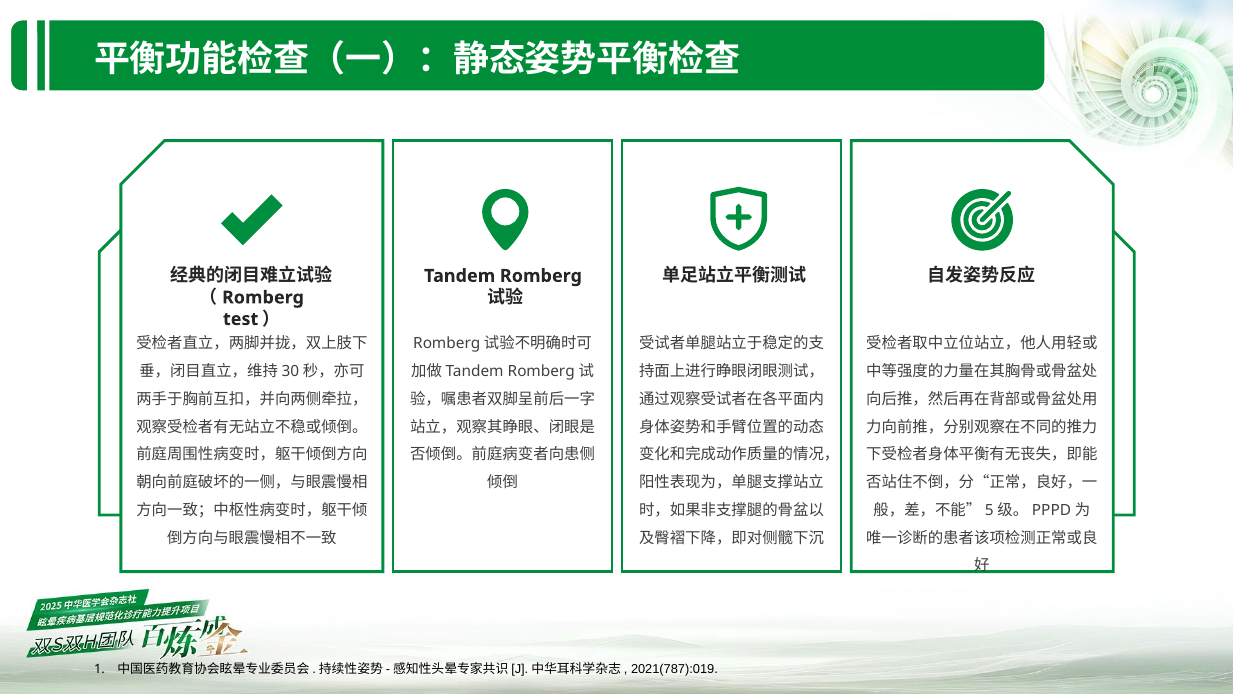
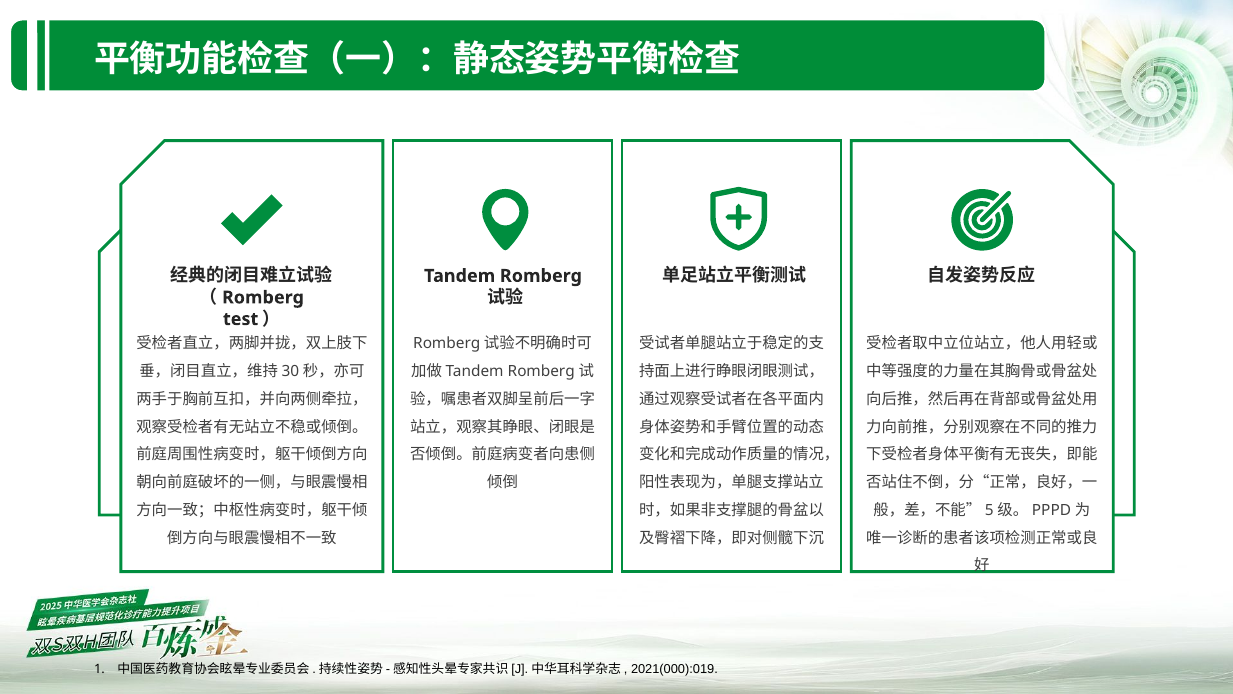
2021(787):019: 2021(787):019 -> 2021(000):019
